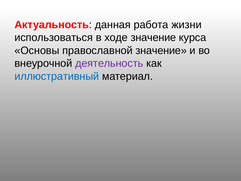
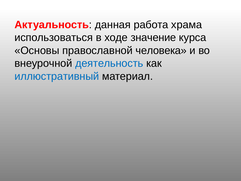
жизни: жизни -> храма
православной значение: значение -> человека
деятельность colour: purple -> blue
